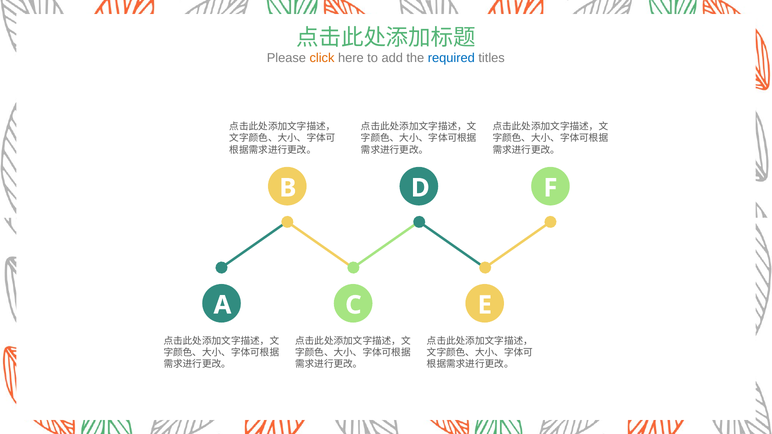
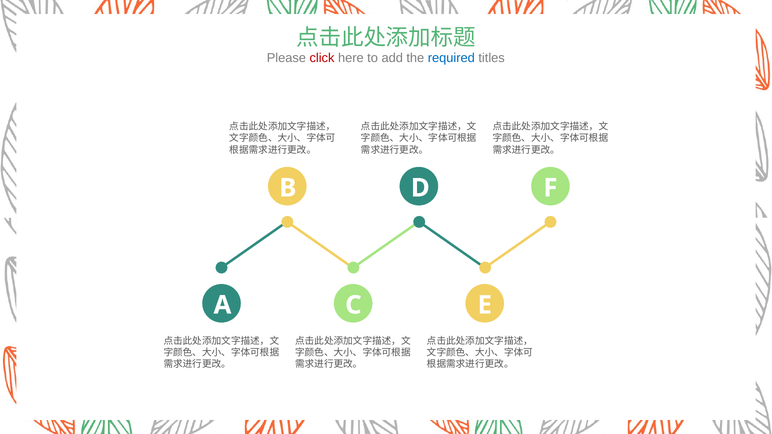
click colour: orange -> red
